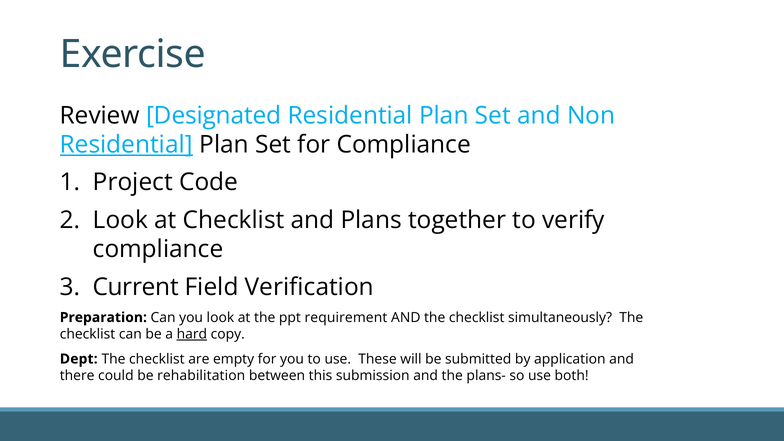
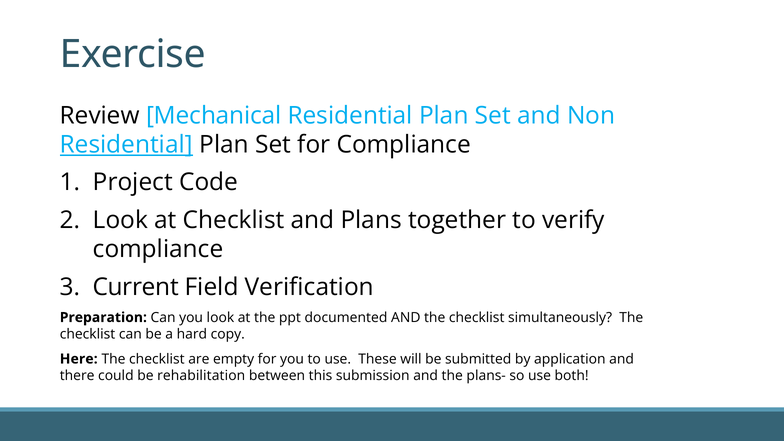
Designated: Designated -> Mechanical
requirement: requirement -> documented
hard underline: present -> none
Dept: Dept -> Here
